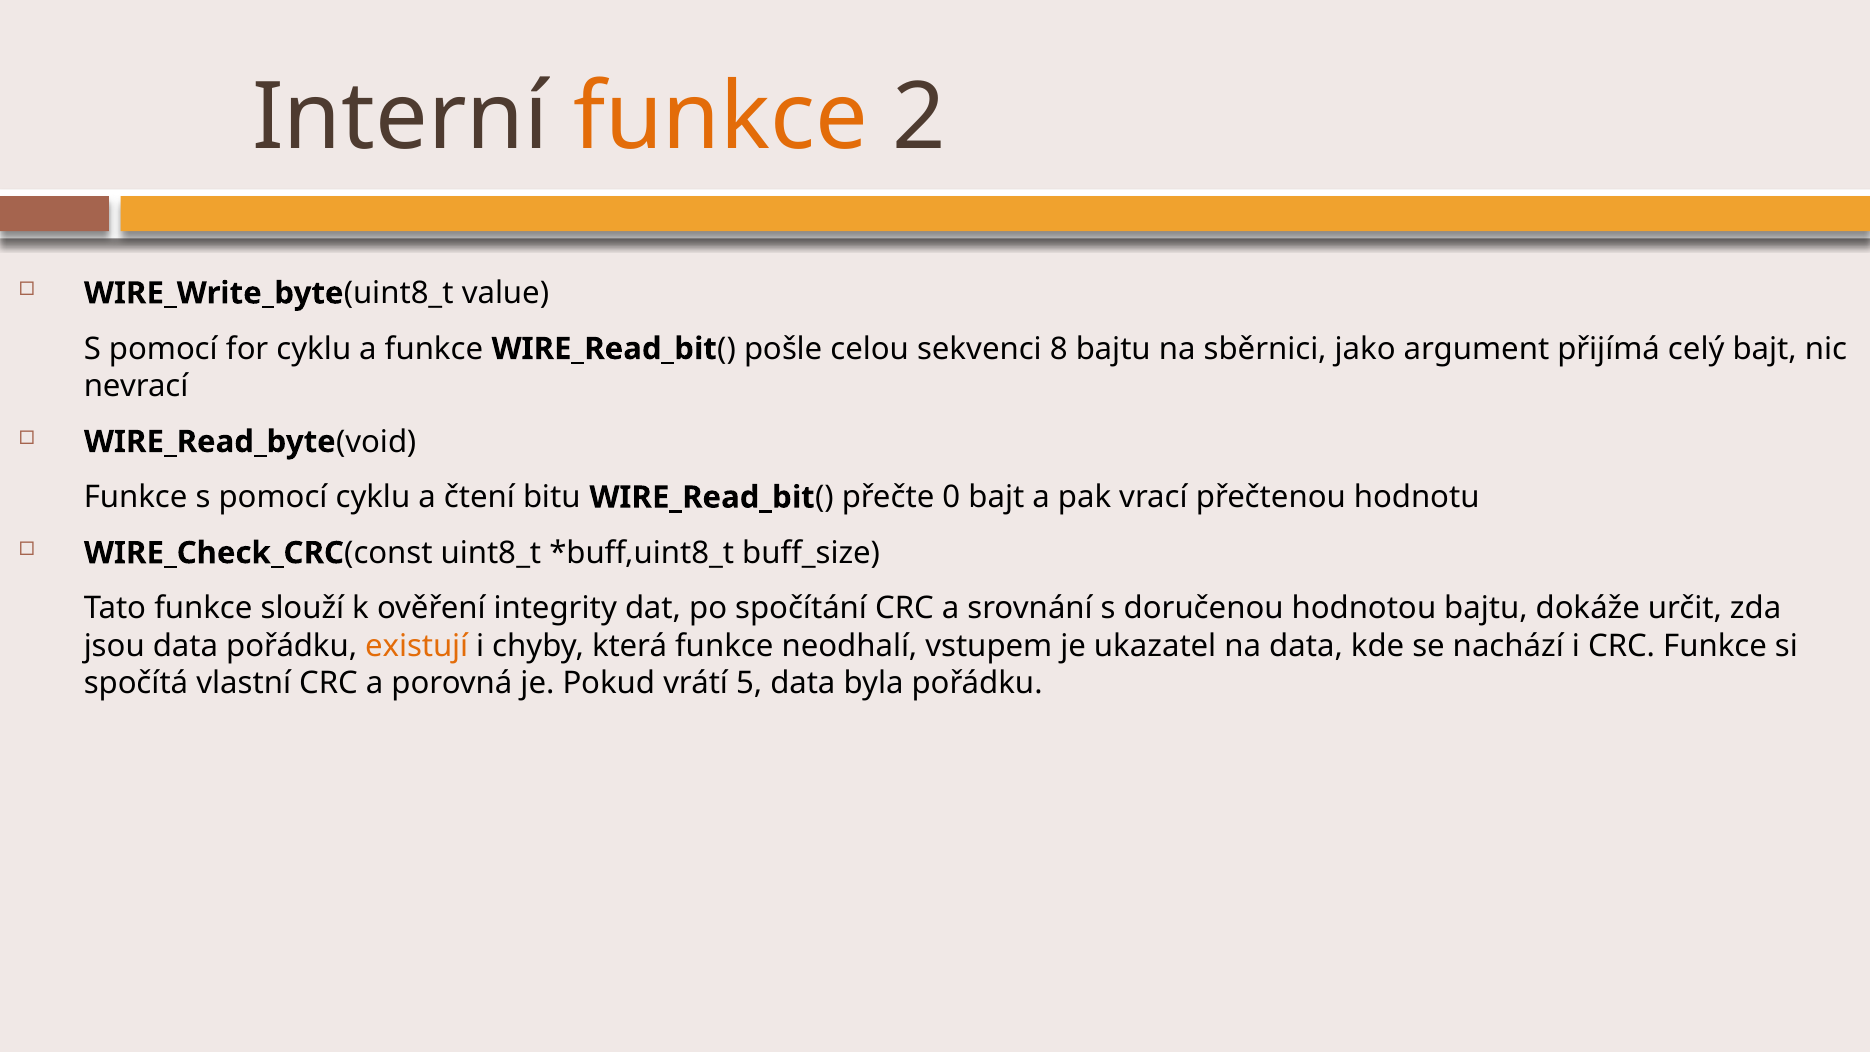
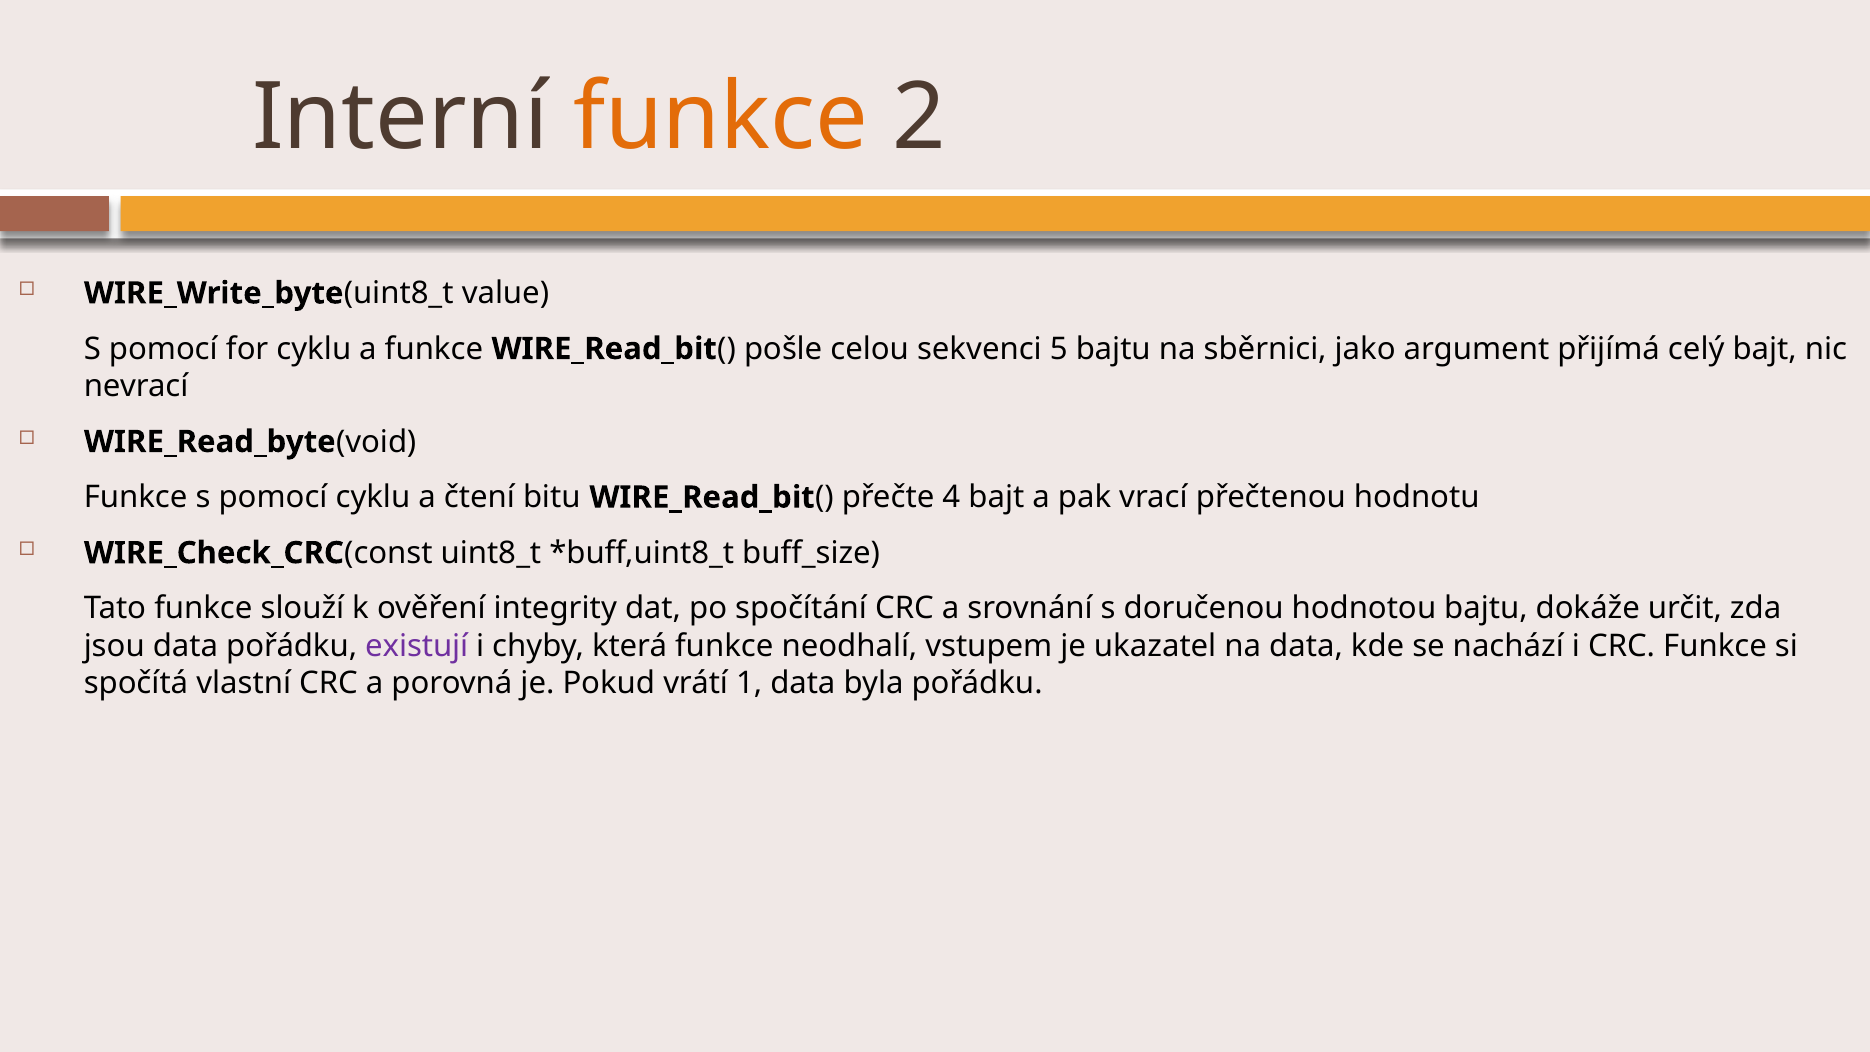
8: 8 -> 5
0: 0 -> 4
existují colour: orange -> purple
5: 5 -> 1
